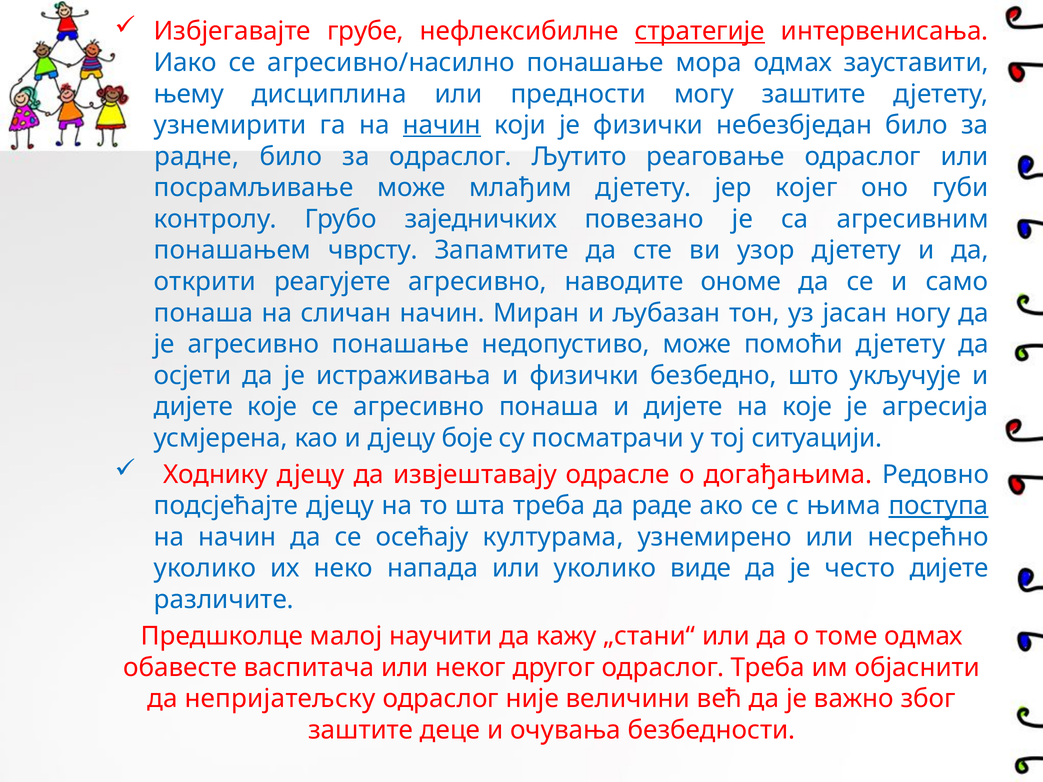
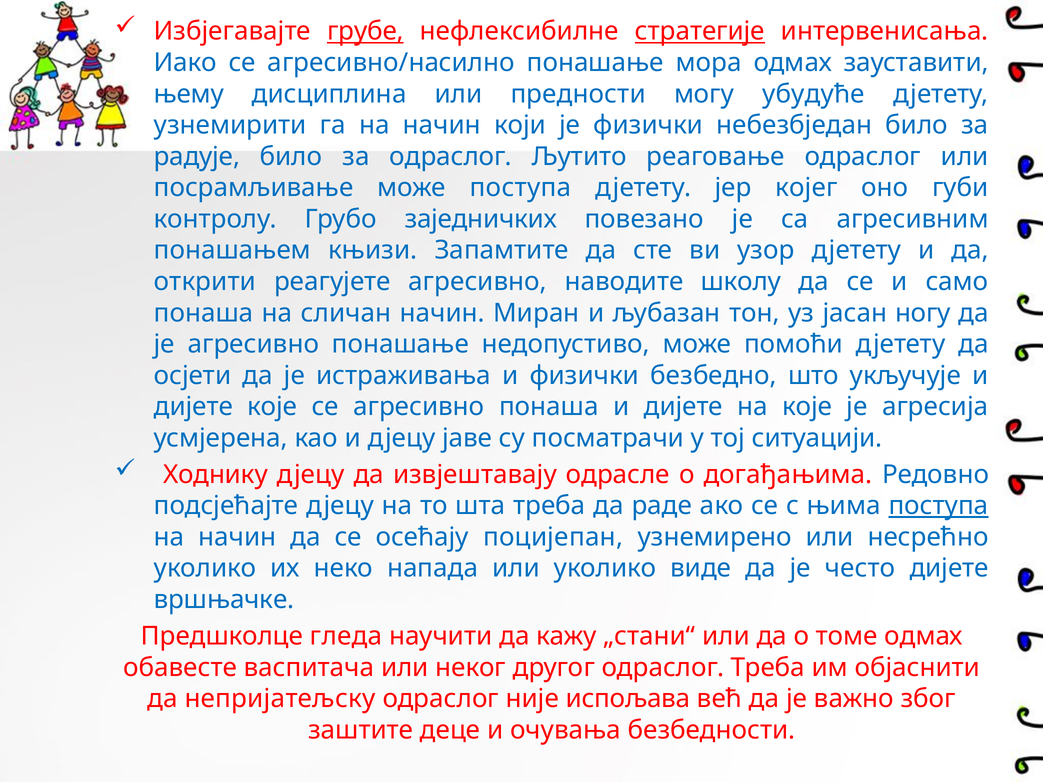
грубе underline: none -> present
могу заштите: заштите -> убудуће
начин at (442, 125) underline: present -> none
радне: радне -> радује
може млађим: млађим -> поступа
чврсту: чврсту -> књизи
ономе: ономе -> школу
боје: боје -> јаве
културама: културама -> поцијепан
различите: различите -> вршњачке
малој: малој -> гледа
величини: величини -> испољава
